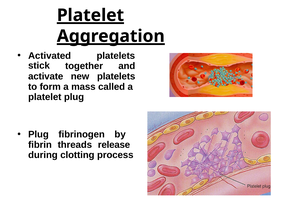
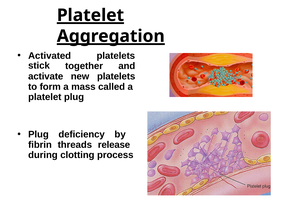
fibrinogen: fibrinogen -> deficiency
